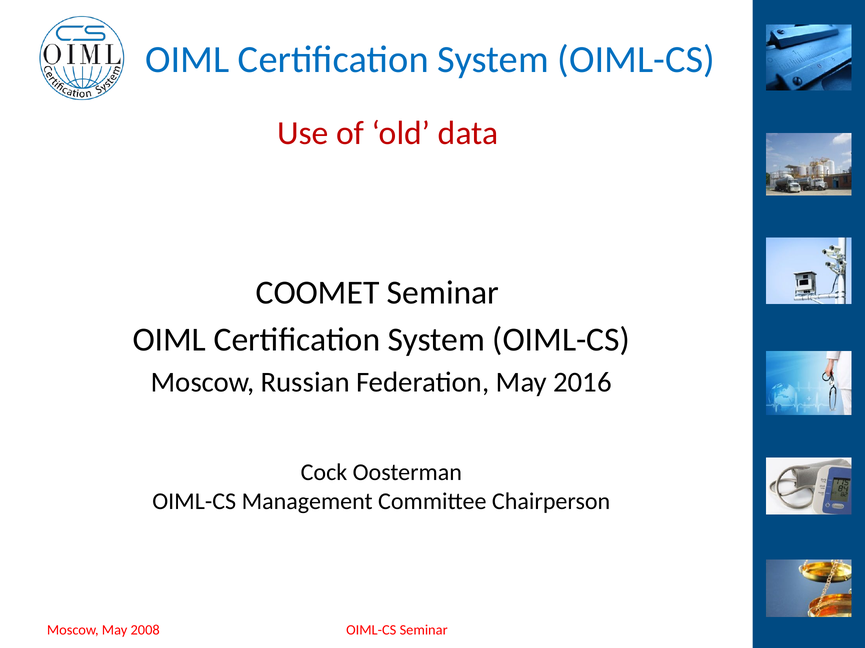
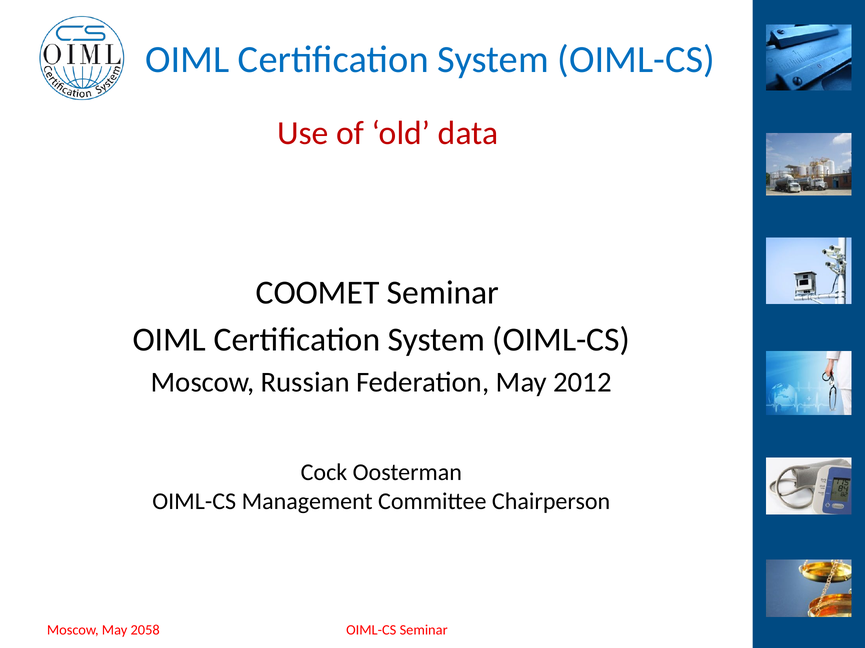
2016: 2016 -> 2012
2008: 2008 -> 2058
